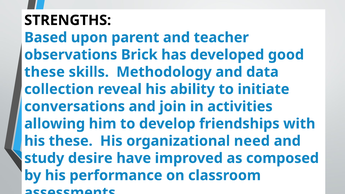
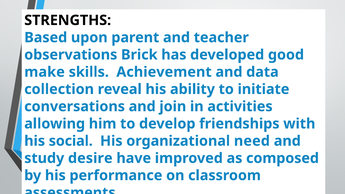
these at (45, 72): these -> make
Methodology: Methodology -> Achievement
his these: these -> social
